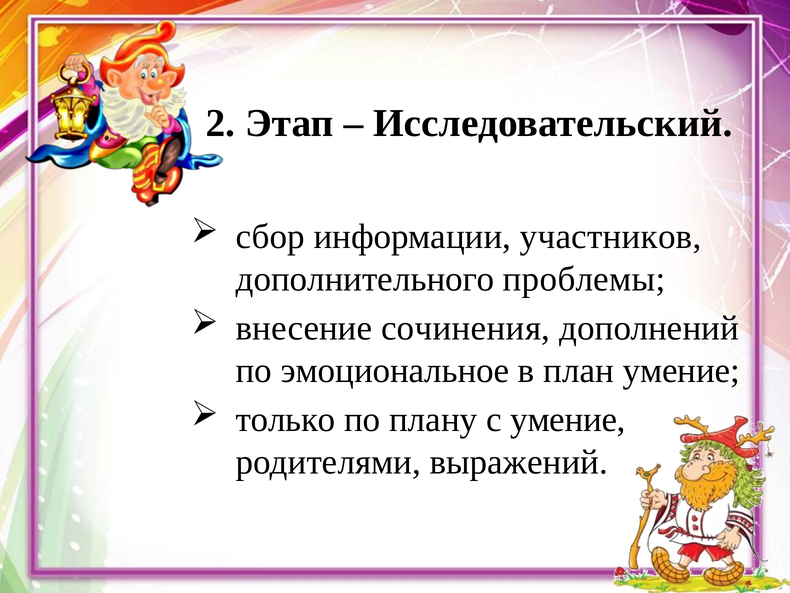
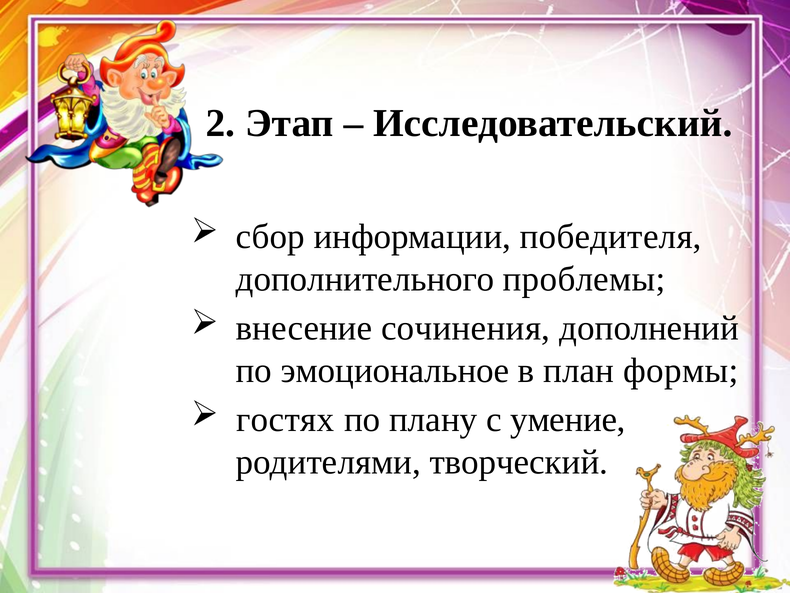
участников: участников -> победителя
план умение: умение -> формы
только: только -> гостях
выражений: выражений -> творческий
